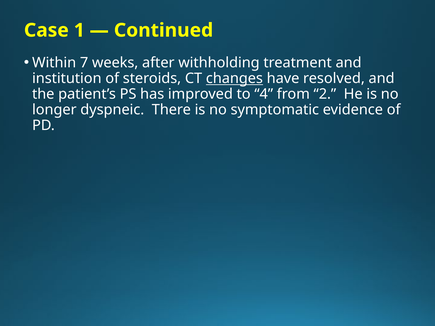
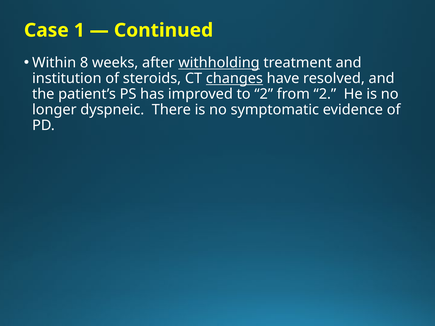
7: 7 -> 8
withholding underline: none -> present
to 4: 4 -> 2
